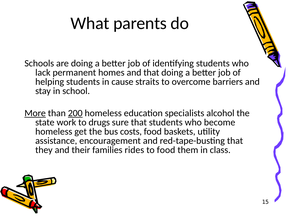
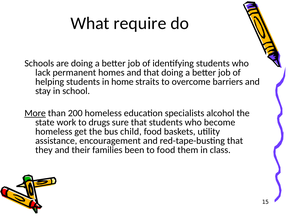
parents: parents -> require
cause: cause -> home
200 underline: present -> none
costs: costs -> child
rides: rides -> been
